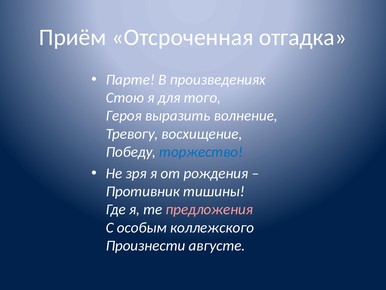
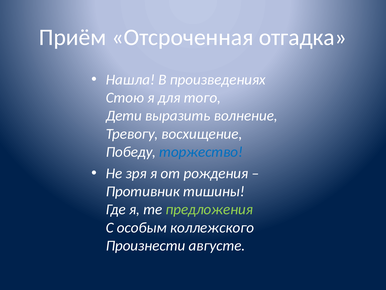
Парте: Парте -> Нашла
Героя: Героя -> Дети
предложения colour: pink -> light green
